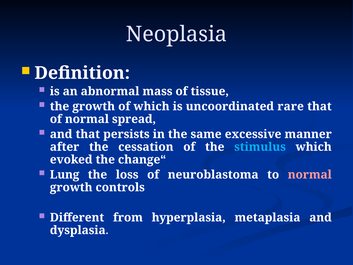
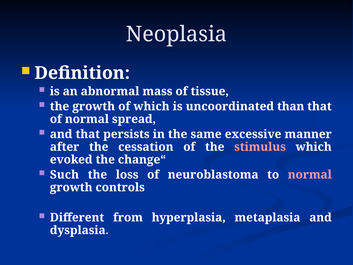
rare: rare -> than
stimulus colour: light blue -> pink
Lung: Lung -> Such
